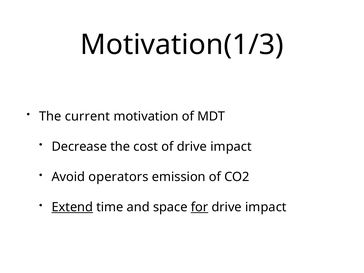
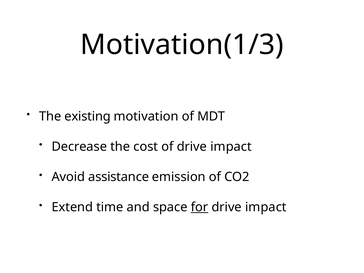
current: current -> existing
operators: operators -> assistance
Extend underline: present -> none
